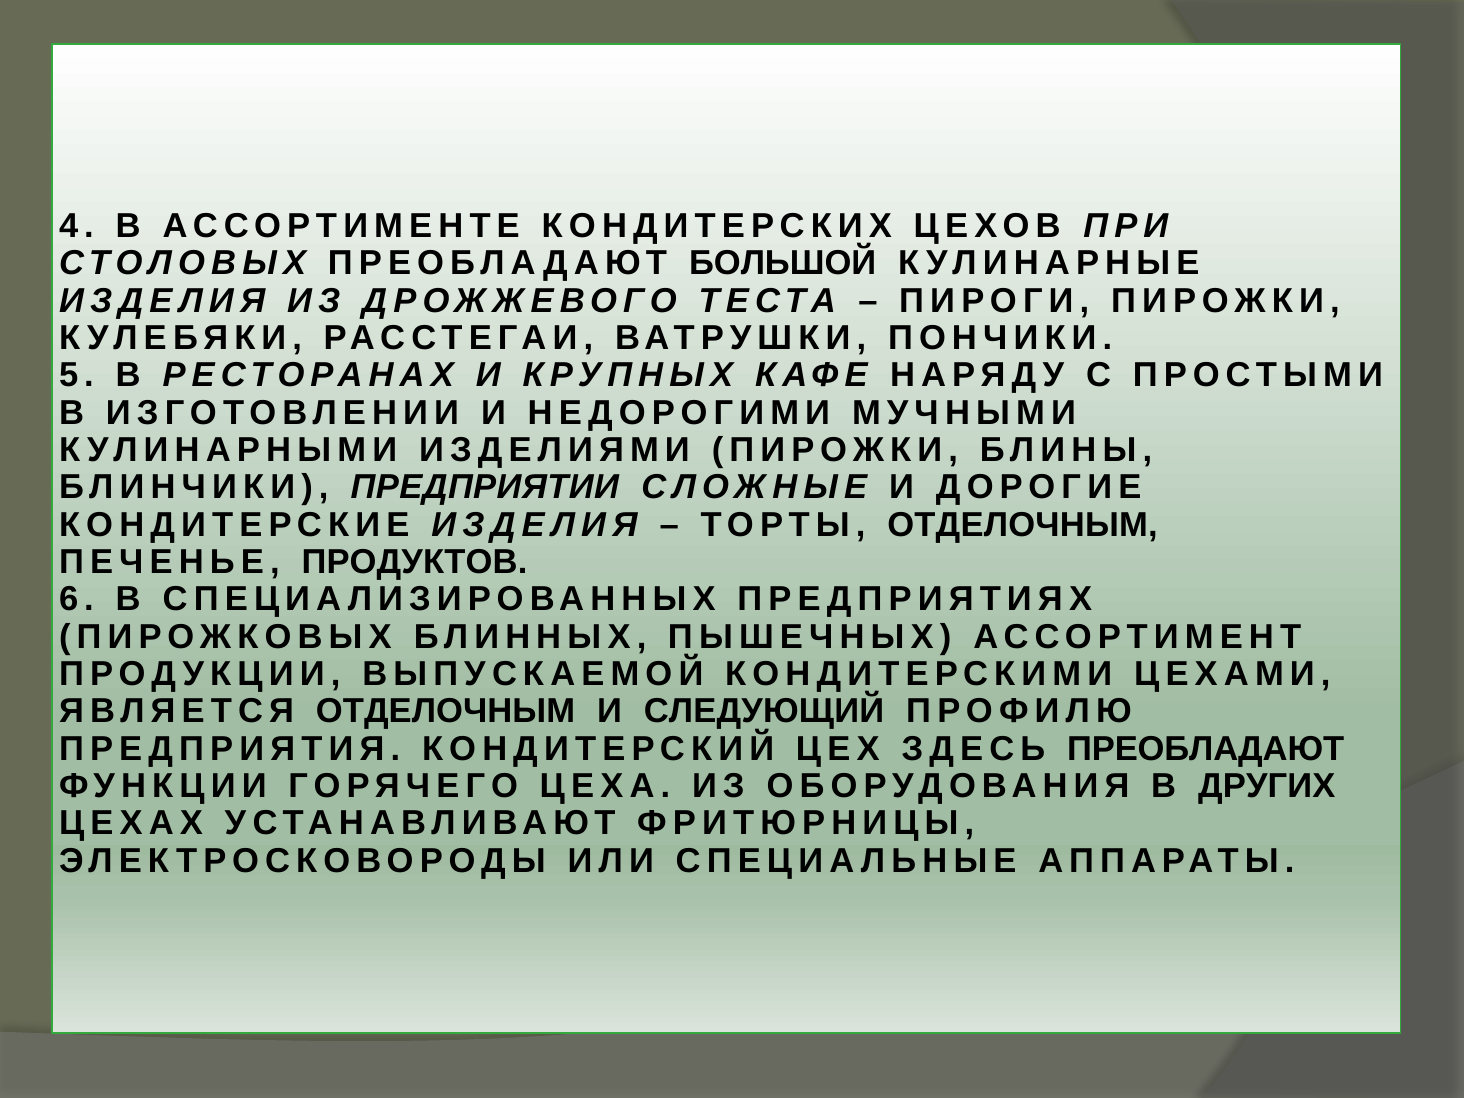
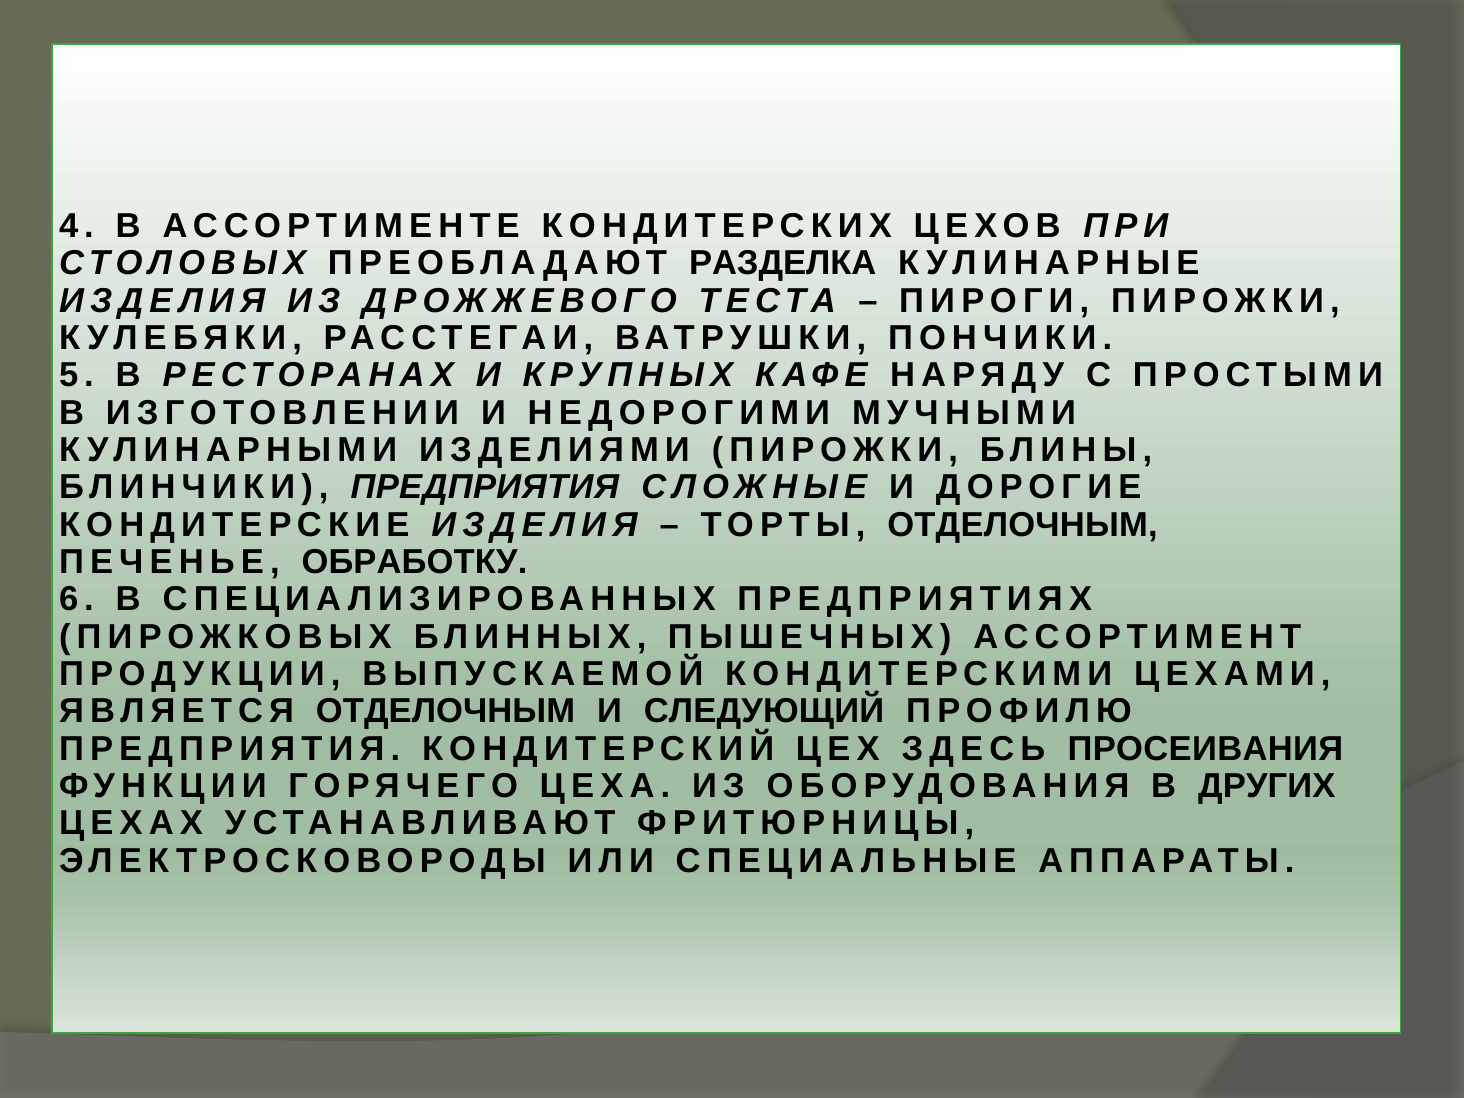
БОЛЬШОЙ: БОЛЬШОЙ -> РАЗДЕЛКА
БЛИНЧИКИ ПРЕДПРИЯТИИ: ПРЕДПРИЯТИИ -> ПРЕДПРИЯТИЯ
ПРОДУКТОВ: ПРОДУКТОВ -> ОБРАБОТКУ
ЗДЕСЬ ПРЕОБЛАДАЮТ: ПРЕОБЛАДАЮТ -> ПРОСЕИВАНИЯ
